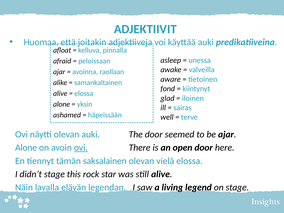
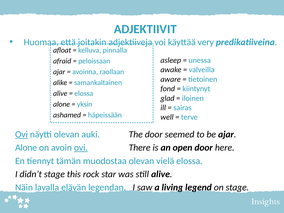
käyttää auki: auki -> very
Ovi at (21, 134) underline: none -> present
saksalainen: saksalainen -> muodostaa
